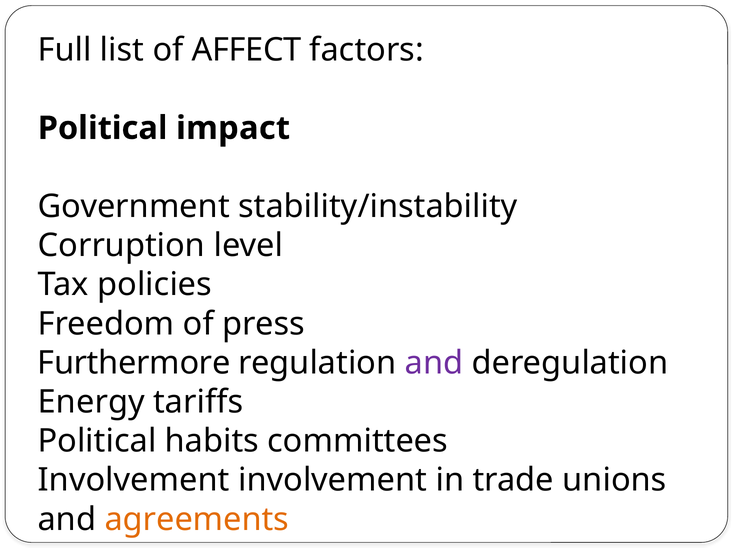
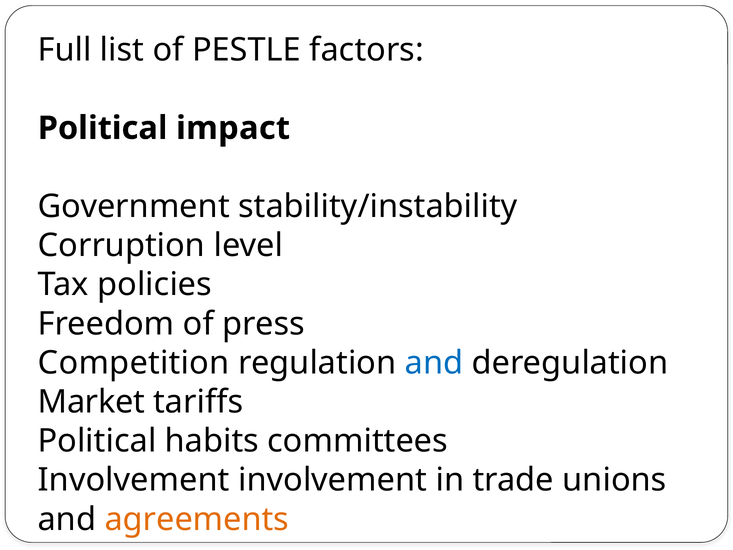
AFFECT: AFFECT -> PESTLE
Furthermore: Furthermore -> Competition
and at (434, 363) colour: purple -> blue
Energy: Energy -> Market
